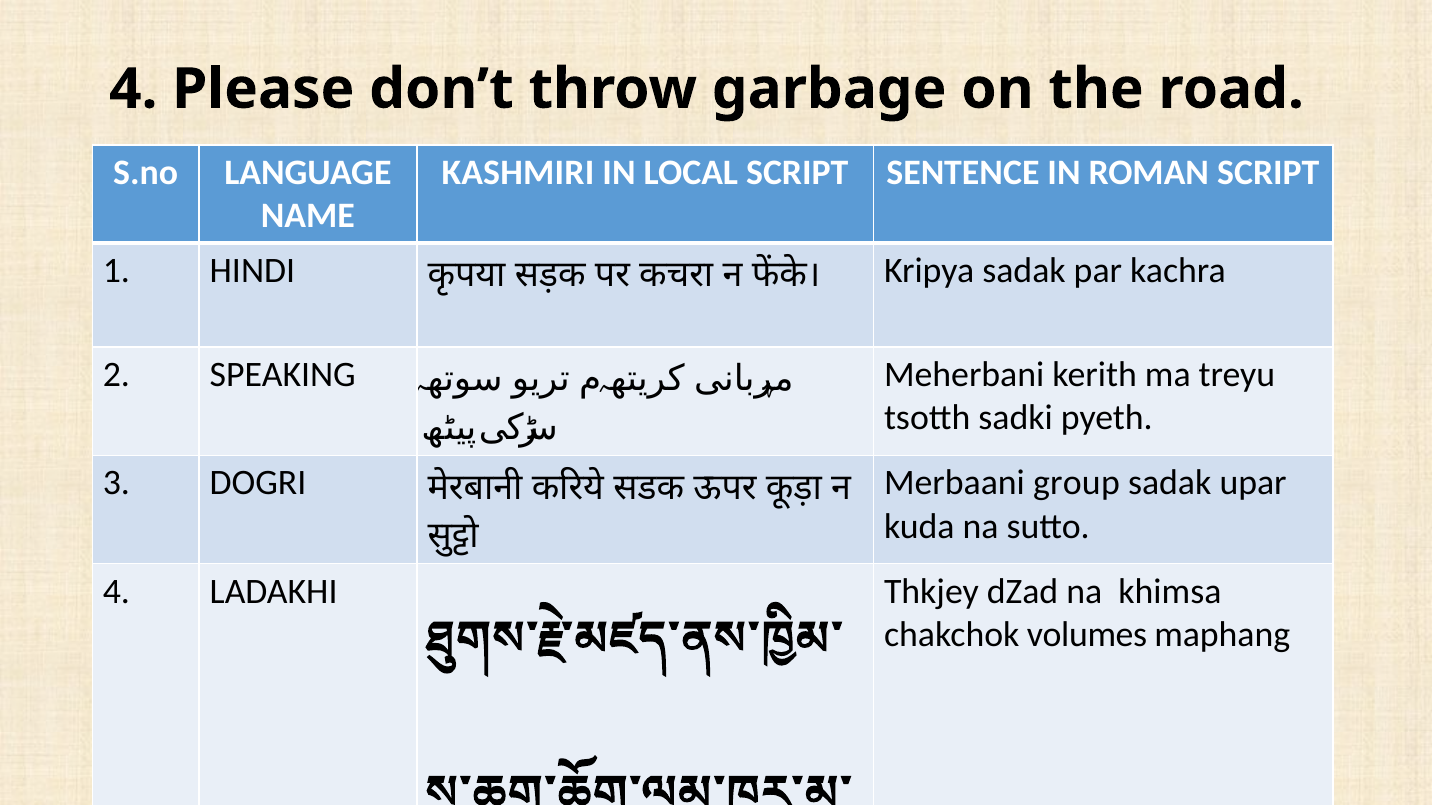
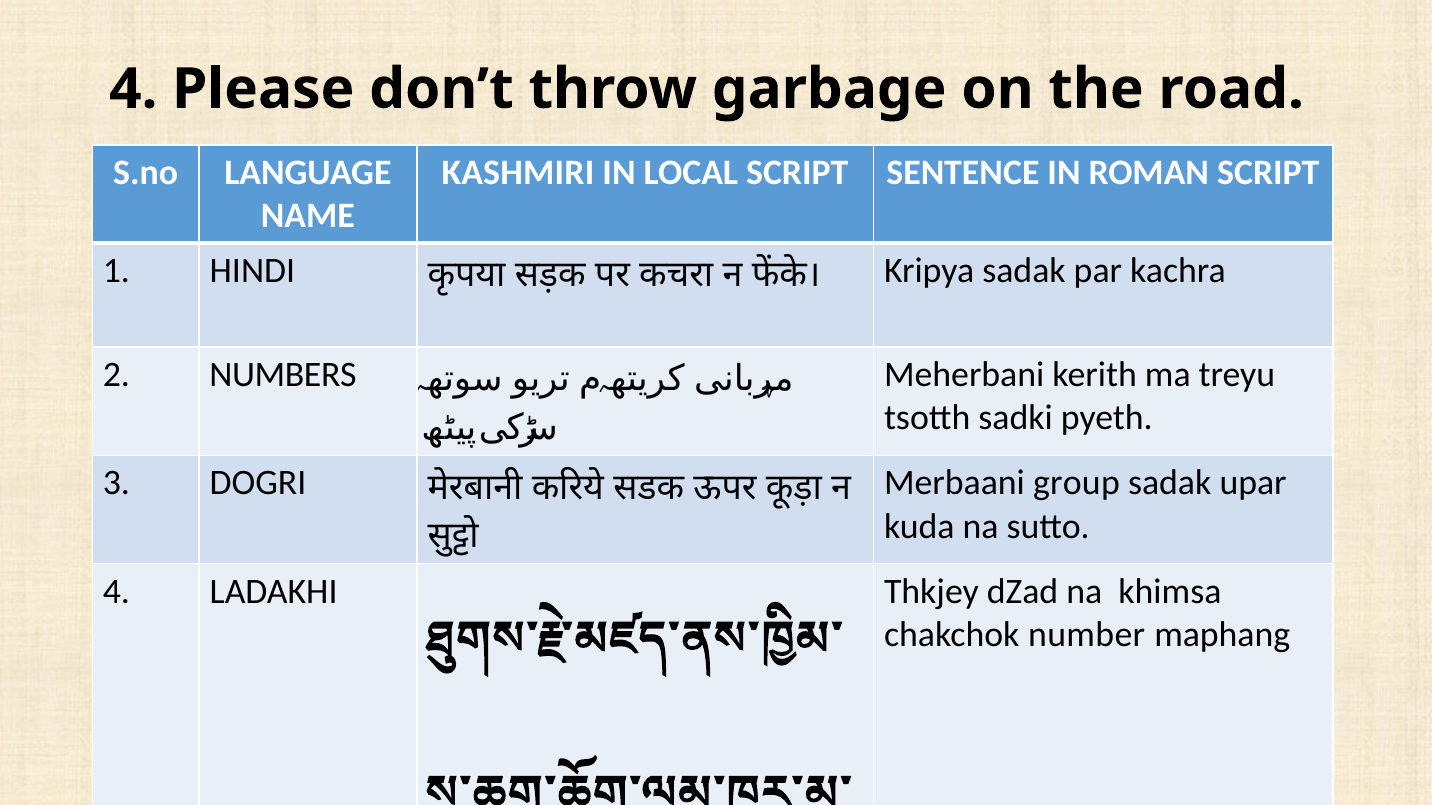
SPEAKING: SPEAKING -> NUMBERS
volumes: volumes -> number
